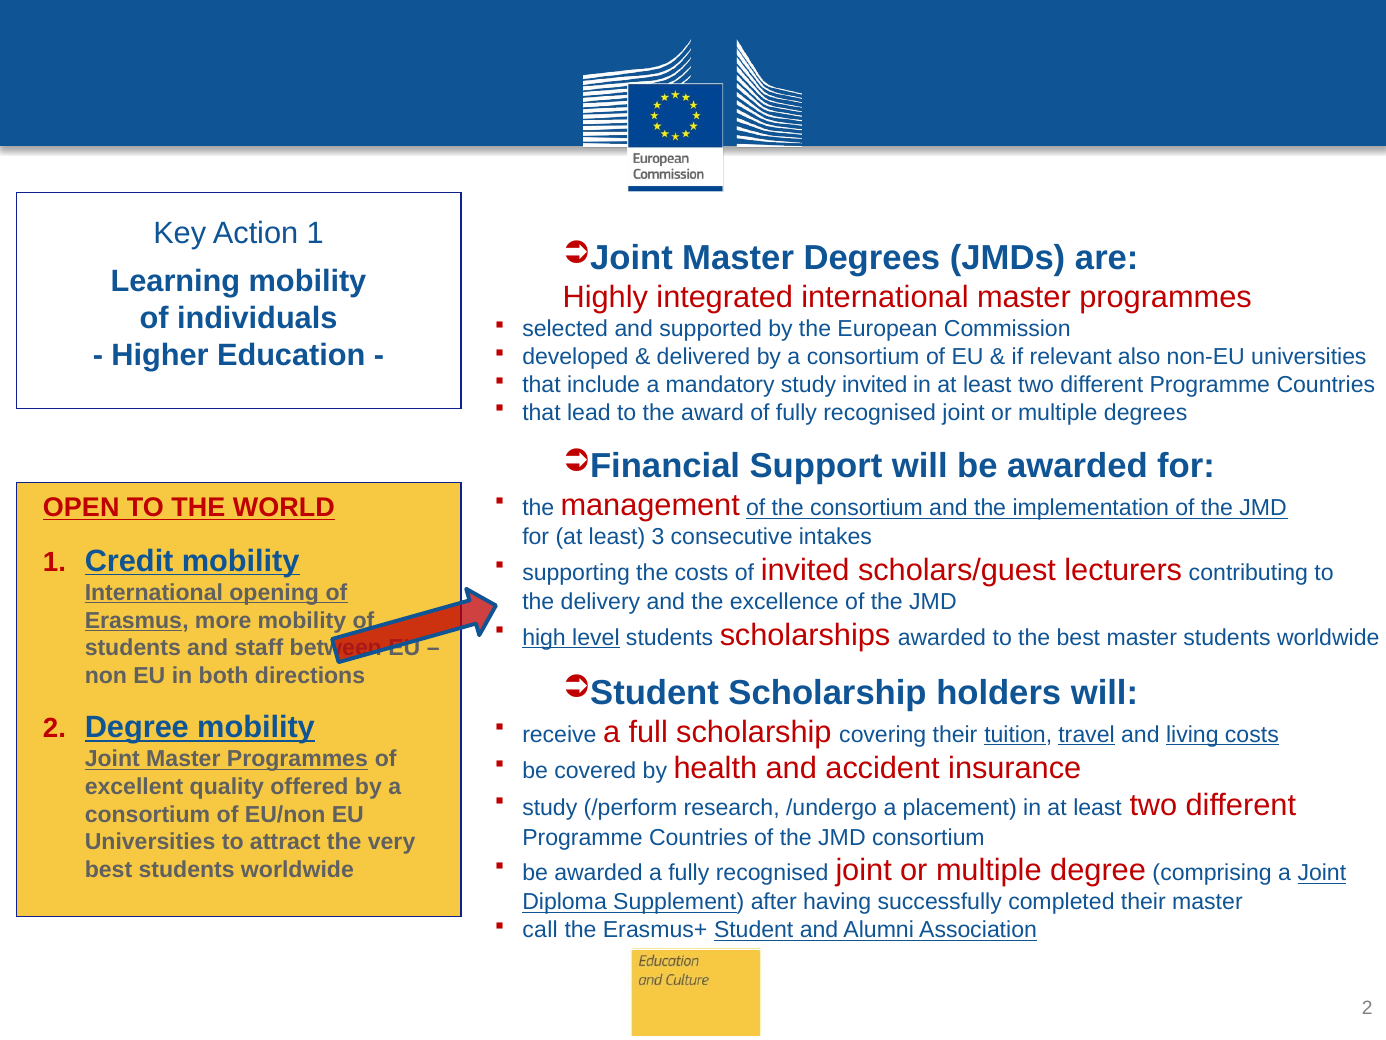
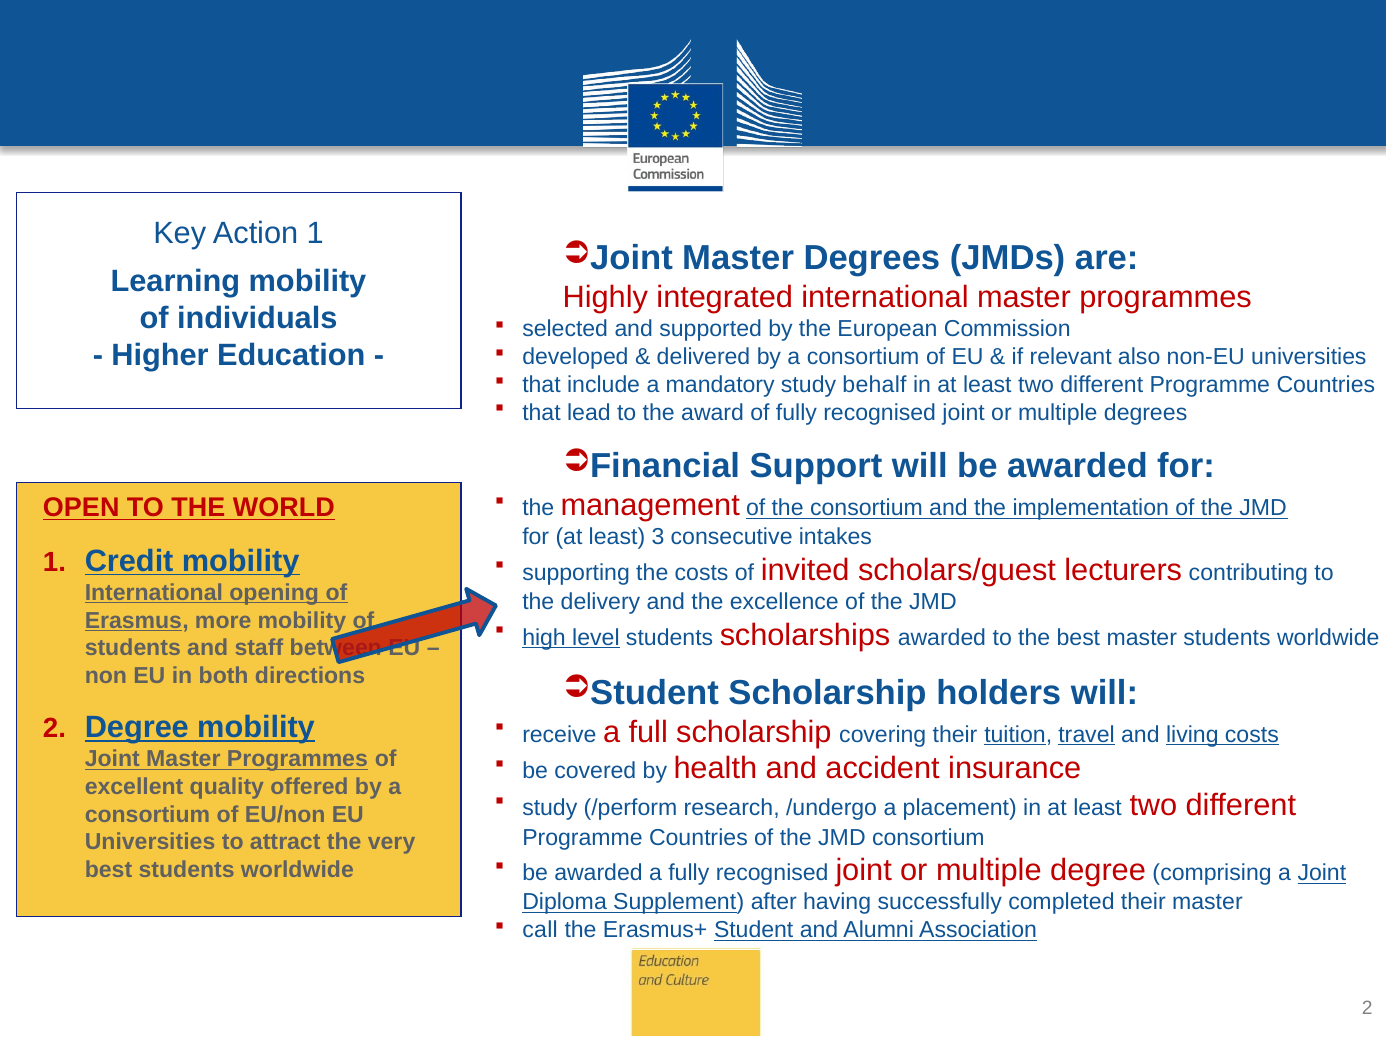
study invited: invited -> behalf
